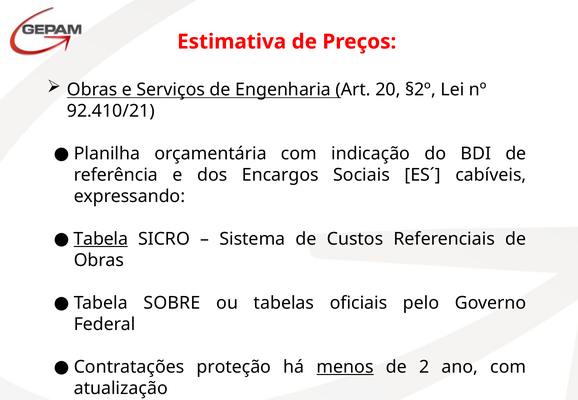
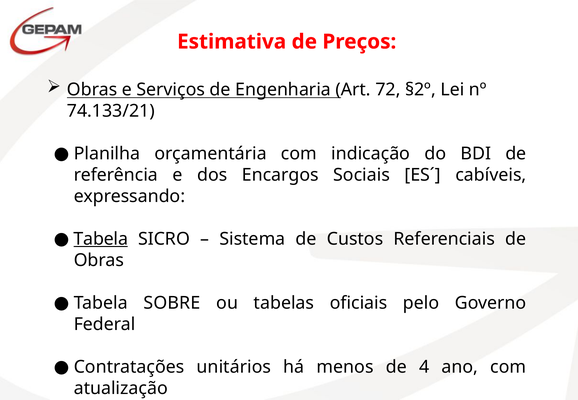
20: 20 -> 72
92.410/21: 92.410/21 -> 74.133/21
proteção: proteção -> unitários
menos underline: present -> none
2: 2 -> 4
